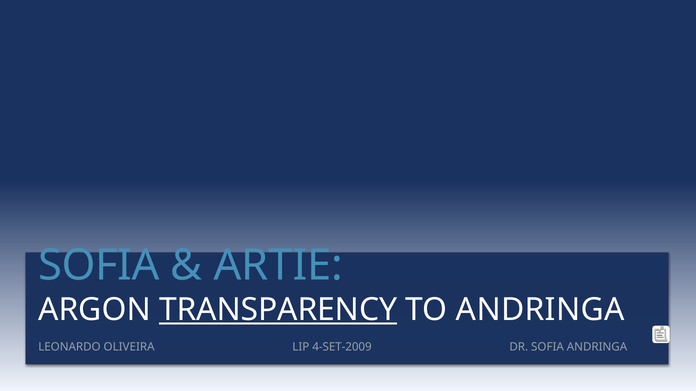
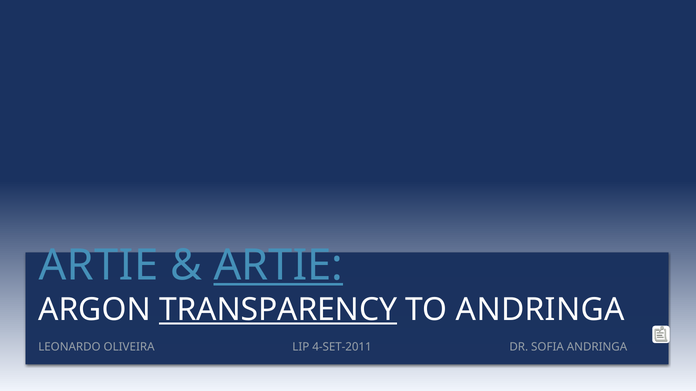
SOFIA at (99, 266): SOFIA -> ARTIE
ARTIE at (278, 266) underline: none -> present
4-SET-2009: 4-SET-2009 -> 4-SET-2011
